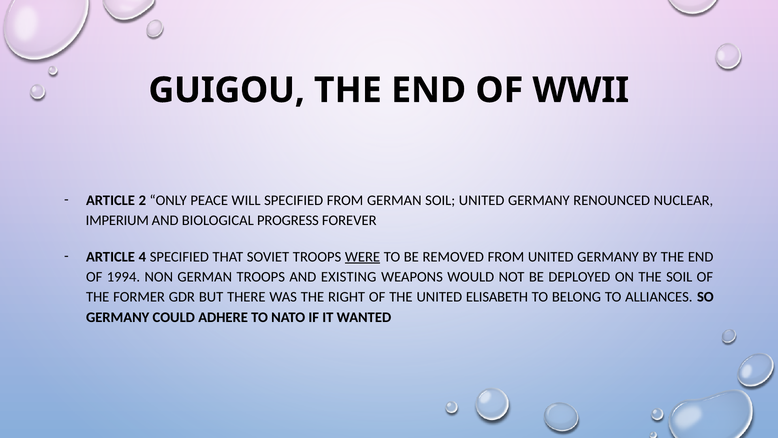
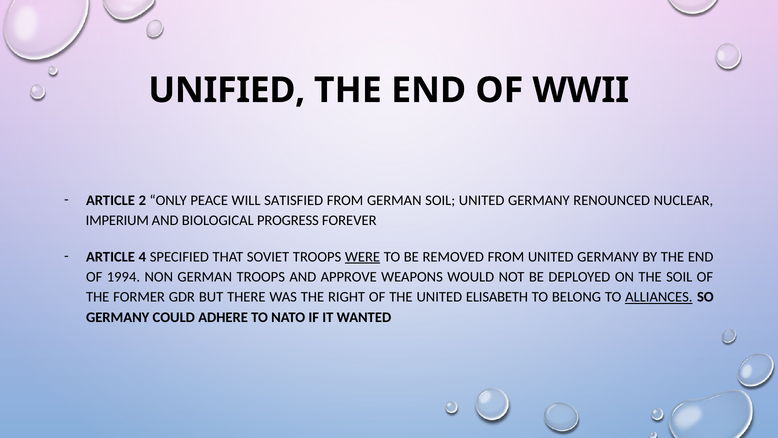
GUIGOU: GUIGOU -> UNIFIED
WILL SPECIFIED: SPECIFIED -> SATISFIED
EXISTING: EXISTING -> APPROVE
ALLIANCES underline: none -> present
